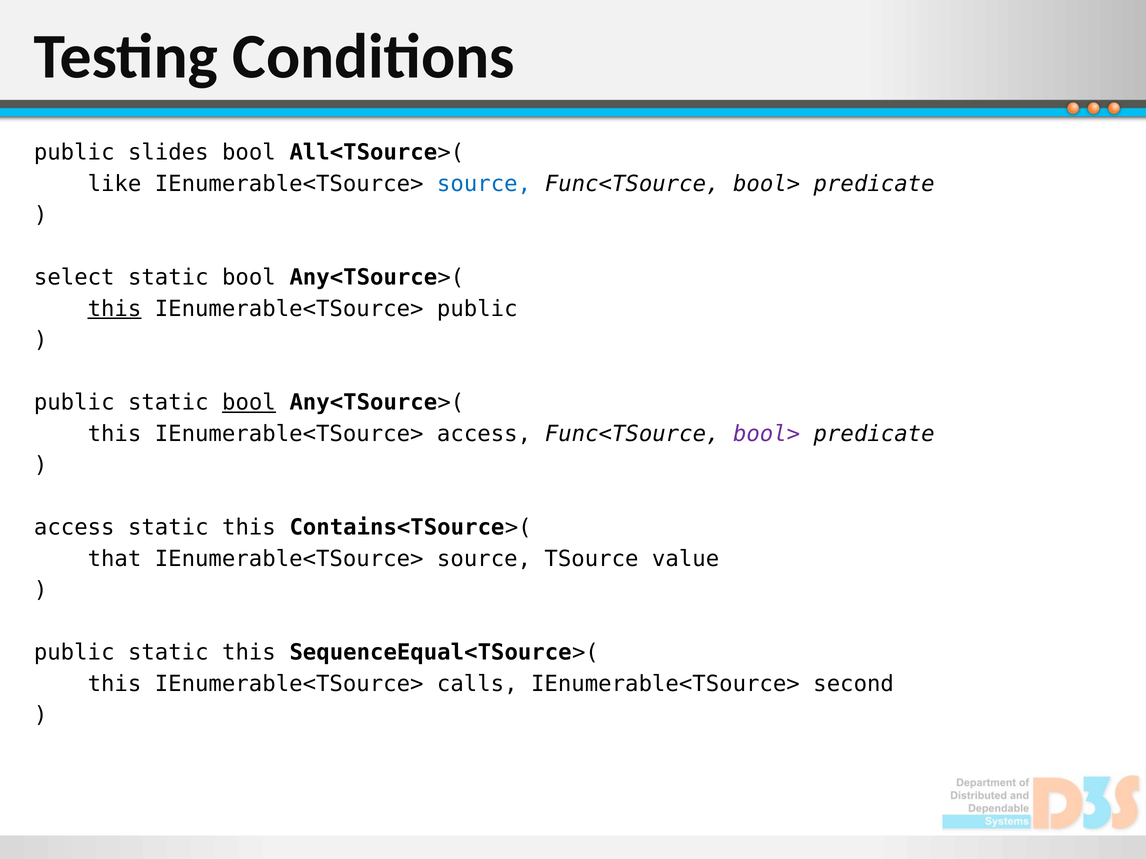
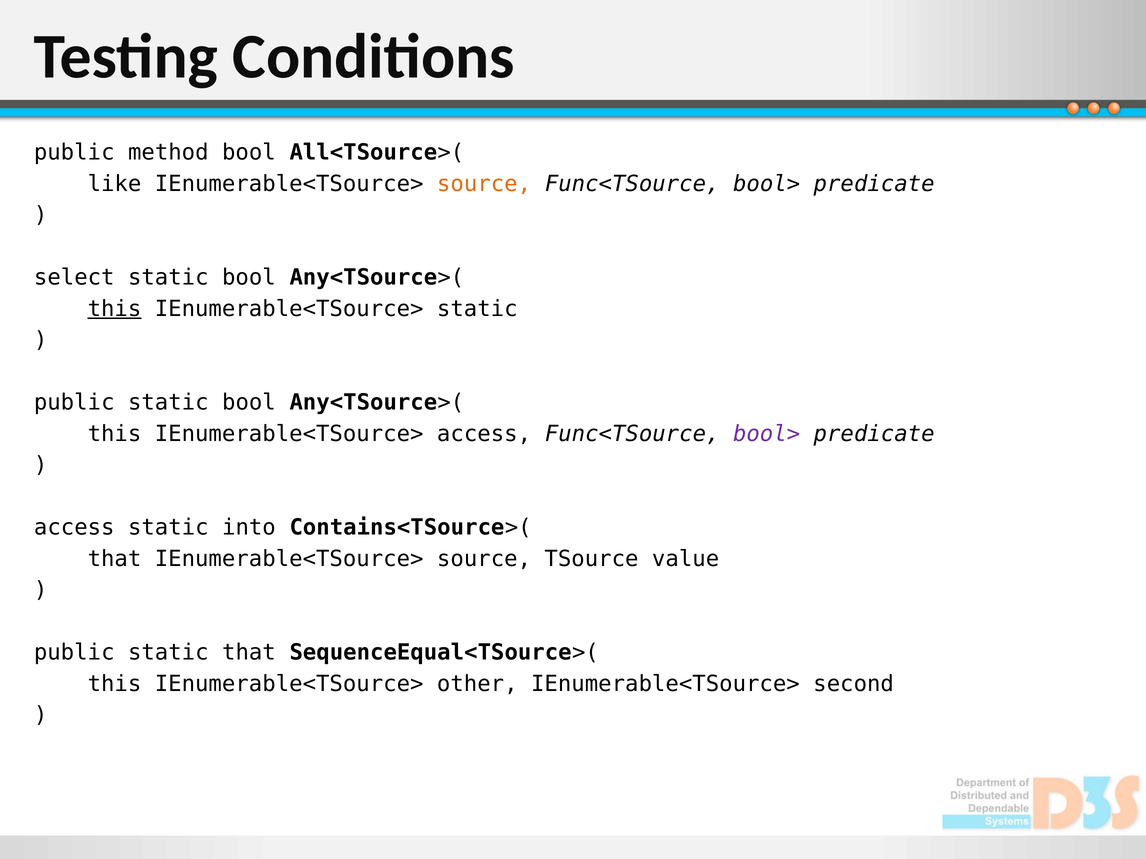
slides: slides -> method
source at (484, 184) colour: blue -> orange
IEnumerable<TSource> public: public -> static
bool at (249, 403) underline: present -> none
this at (249, 528): this -> into
public static this: this -> that
calls: calls -> other
